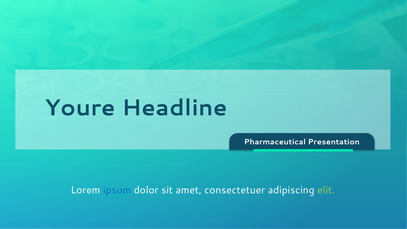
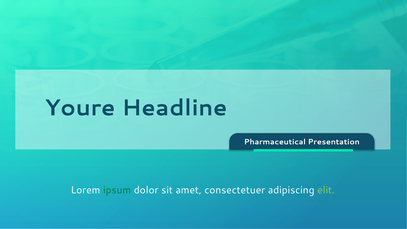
ipsum colour: blue -> green
